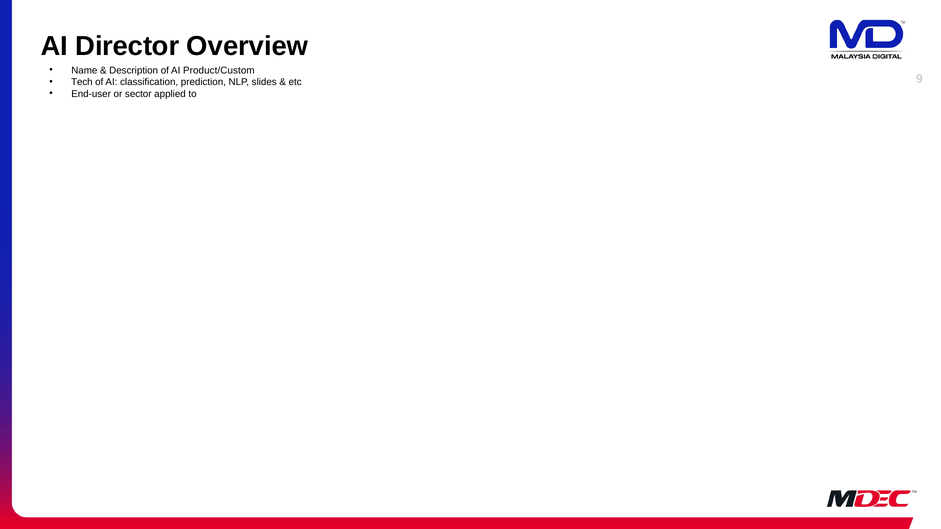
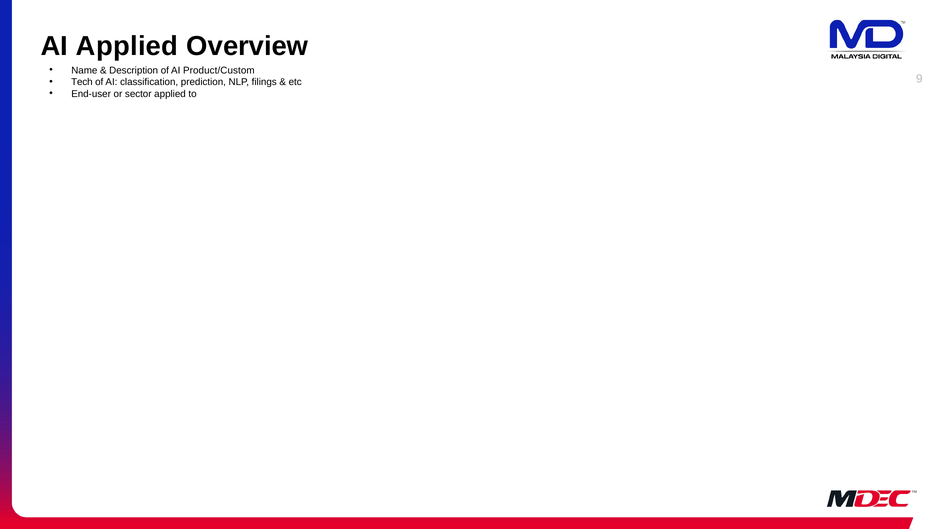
AI Director: Director -> Applied
slides: slides -> filings
